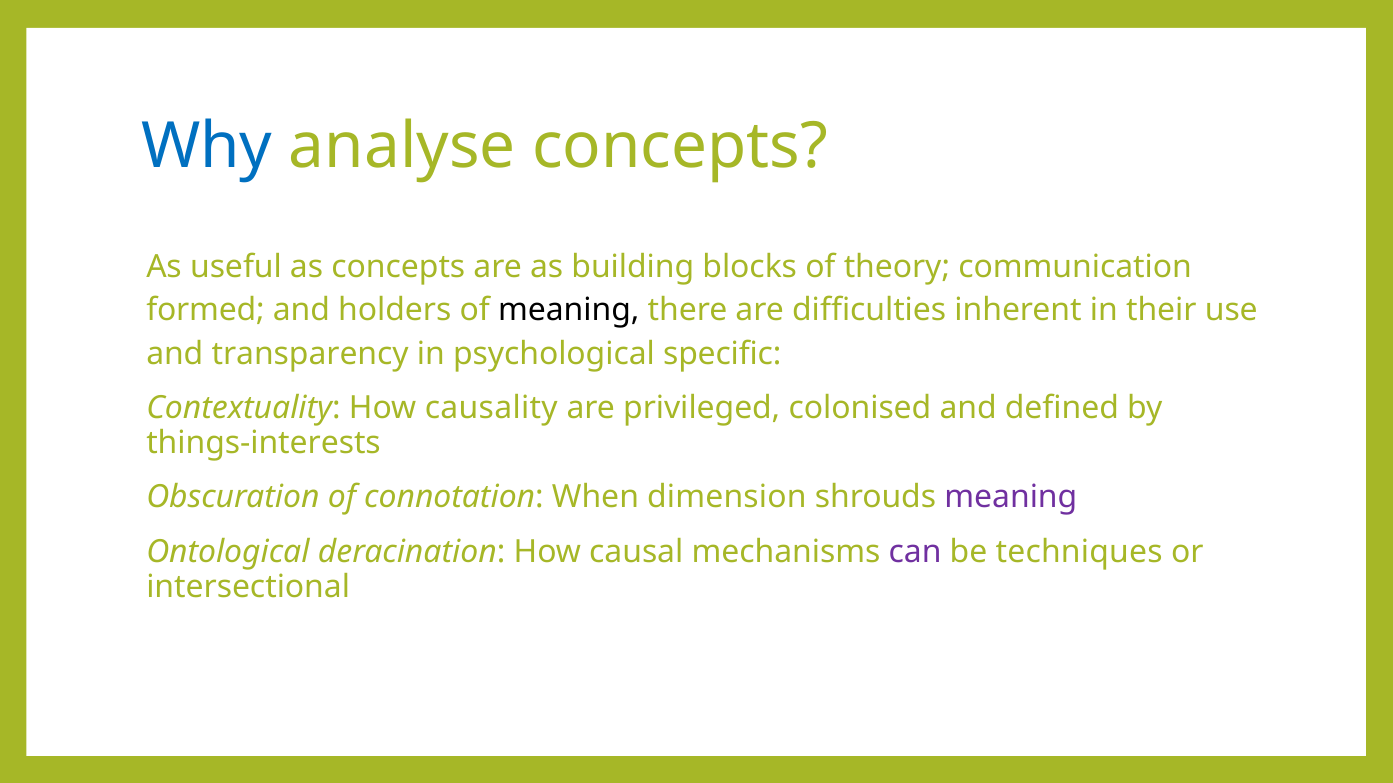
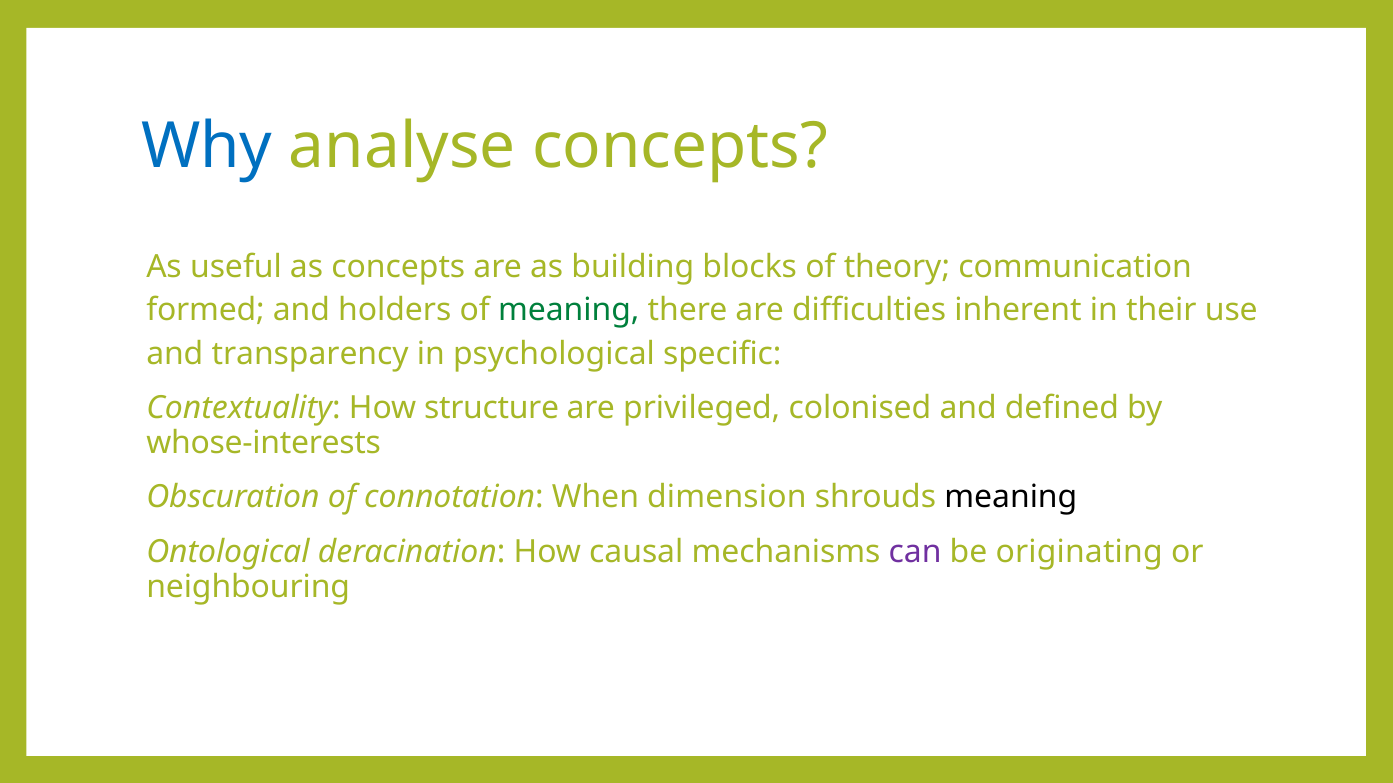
meaning at (569, 311) colour: black -> green
causality: causality -> structure
things-interests: things-interests -> whose-interests
meaning at (1011, 498) colour: purple -> black
techniques: techniques -> originating
intersectional: intersectional -> neighbouring
